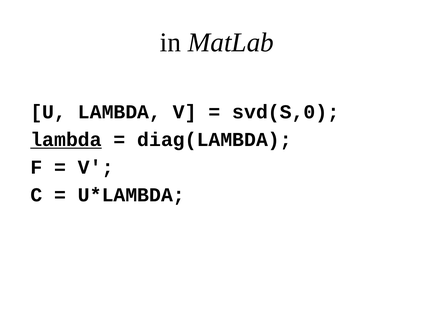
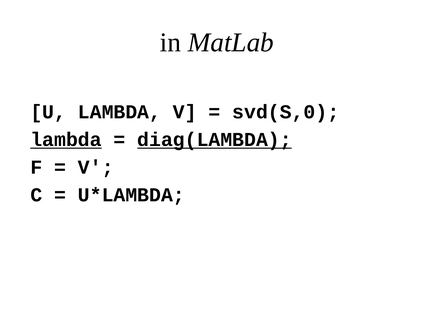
diag(LAMBDA underline: none -> present
